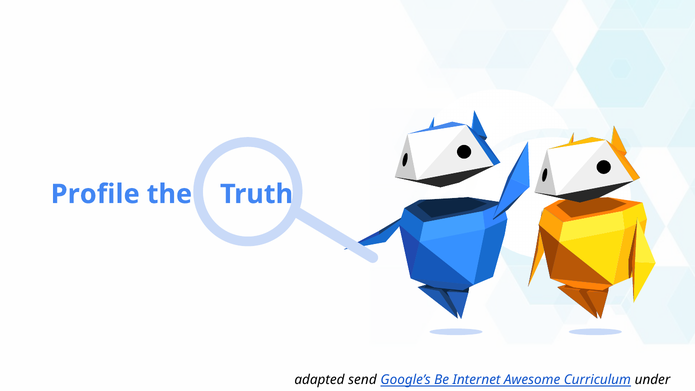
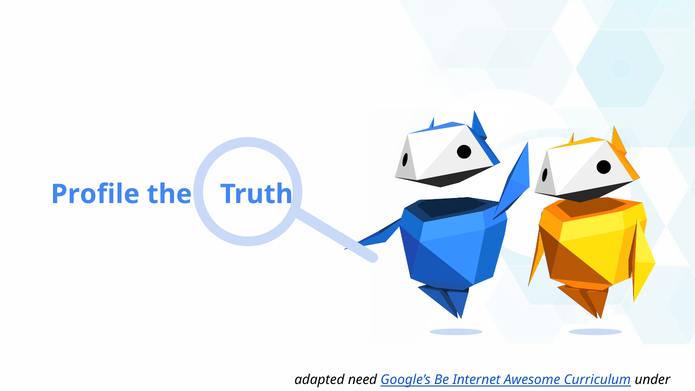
send: send -> need
